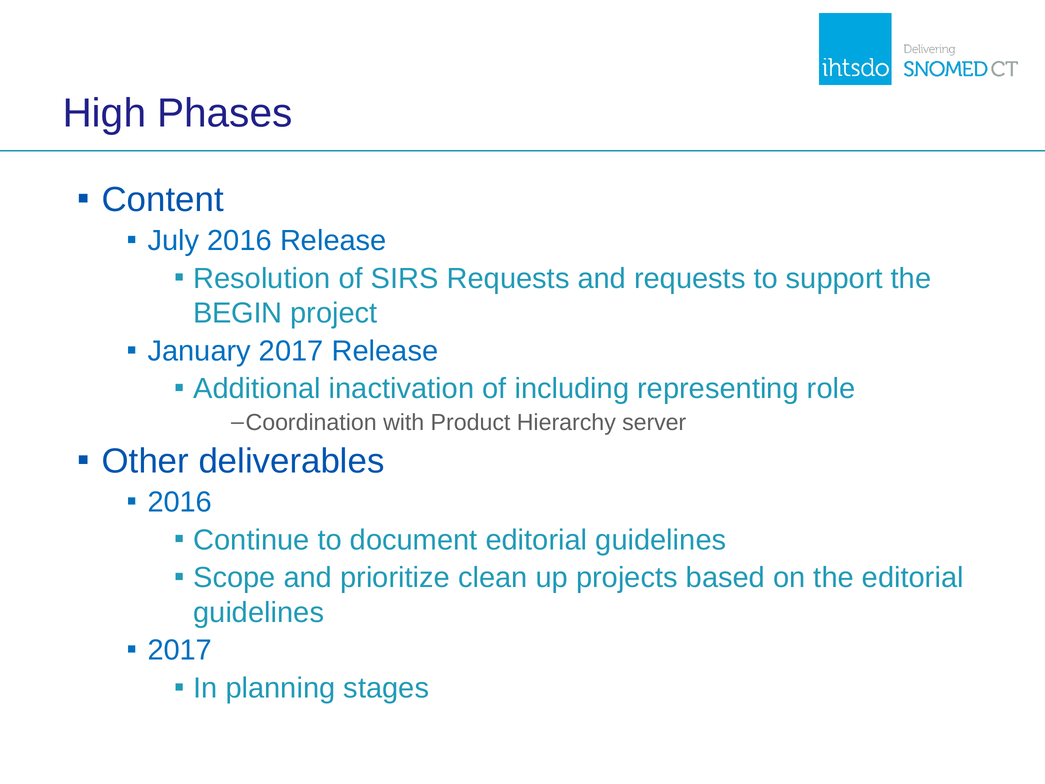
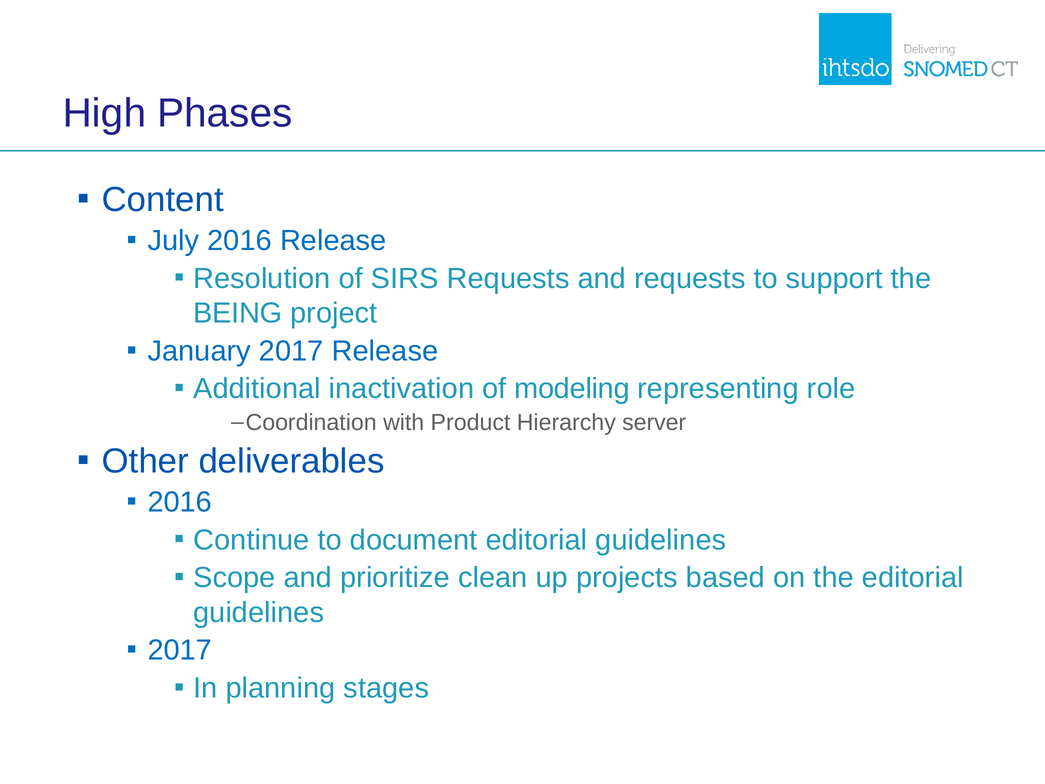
BEGIN: BEGIN -> BEING
including: including -> modeling
